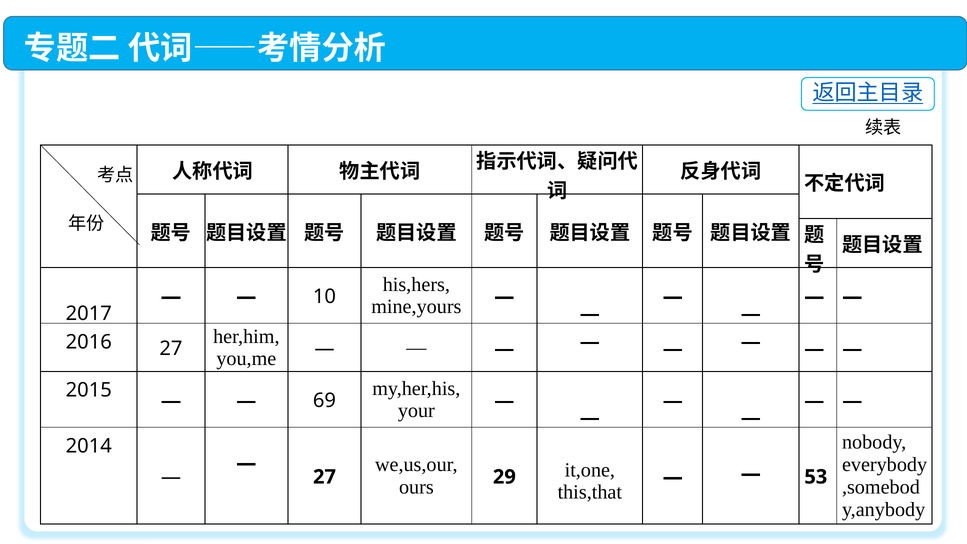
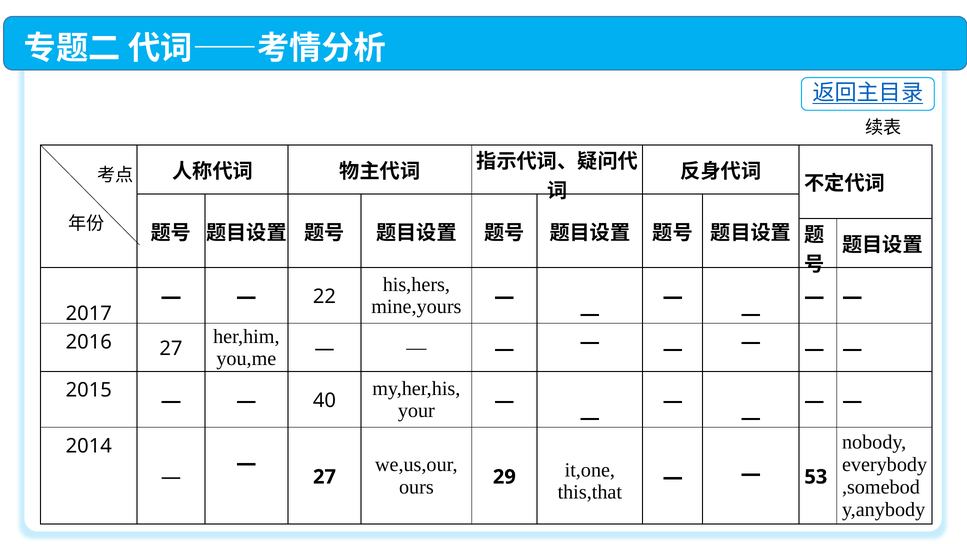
10: 10 -> 22
69: 69 -> 40
